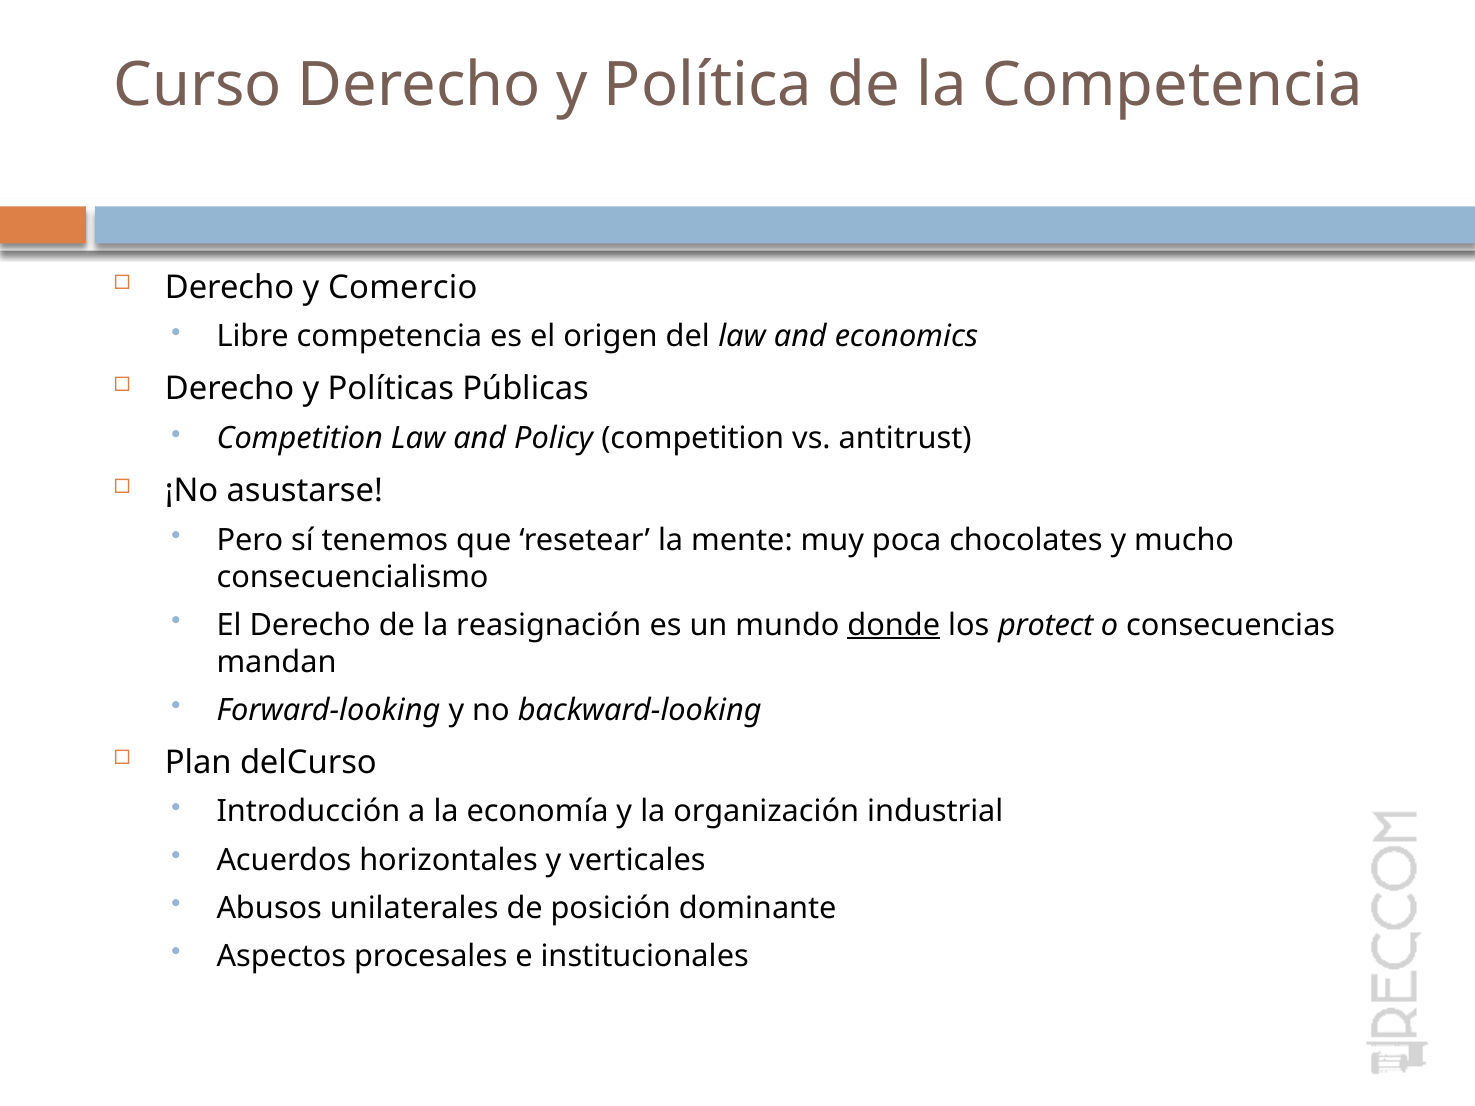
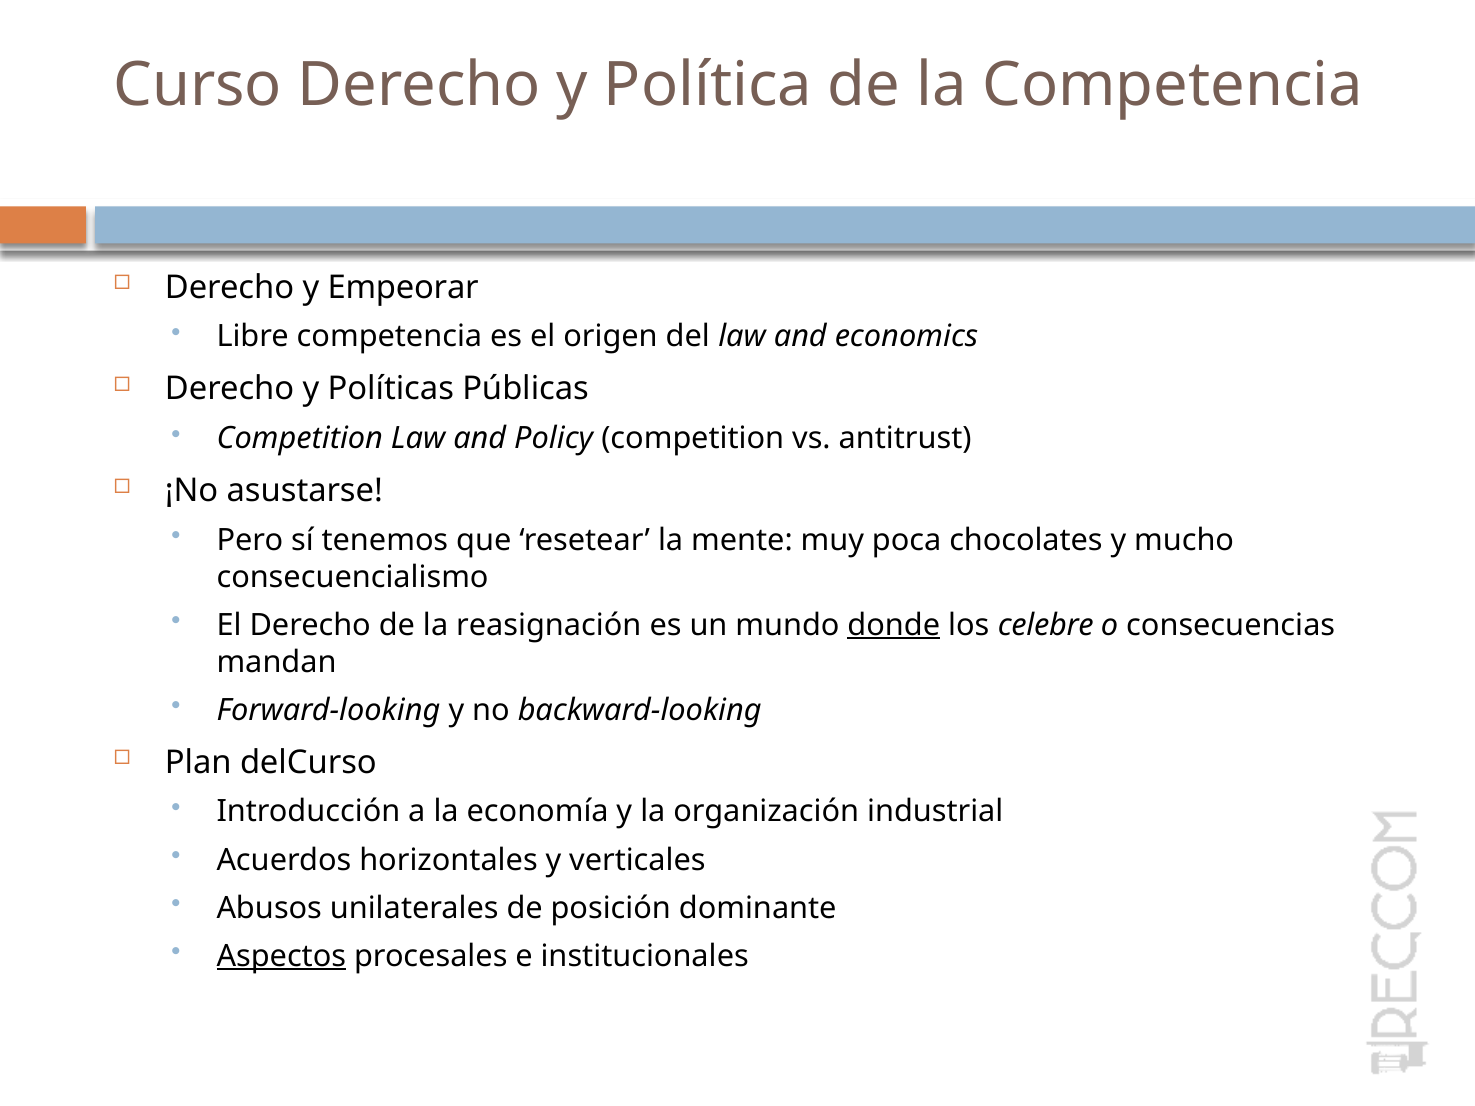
Comercio: Comercio -> Empeorar
protect: protect -> celebre
Aspectos underline: none -> present
